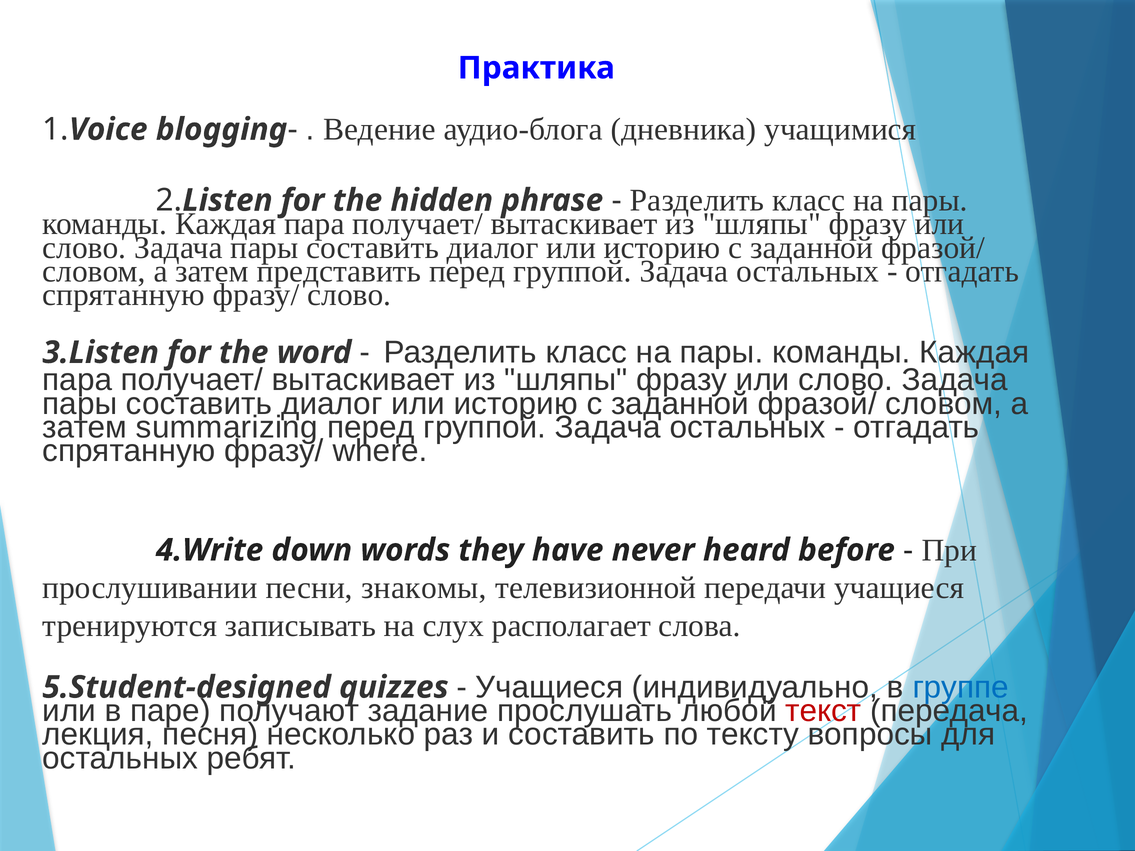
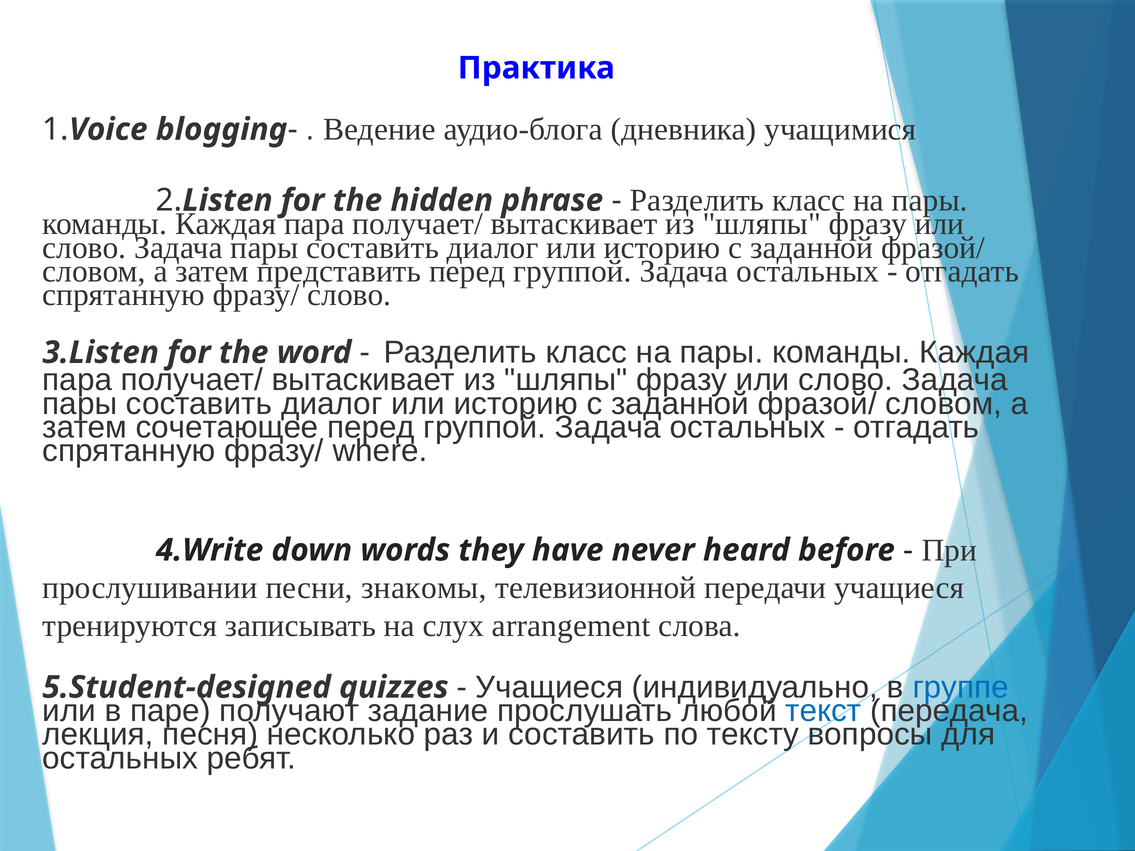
summarizing: summarizing -> сочетающее
располагает: располагает -> arrangement
текст colour: red -> blue
